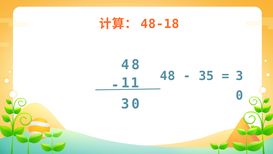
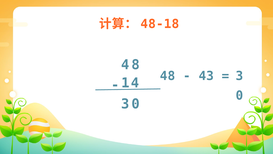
35: 35 -> 43
1 at (135, 83): 1 -> 4
